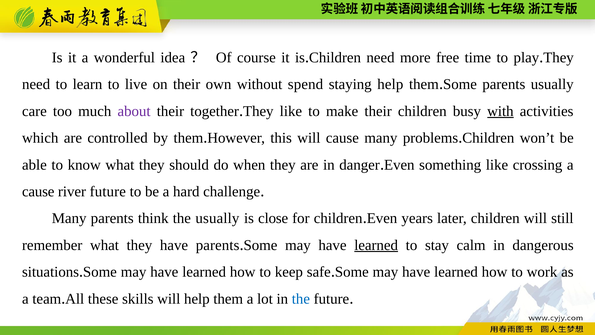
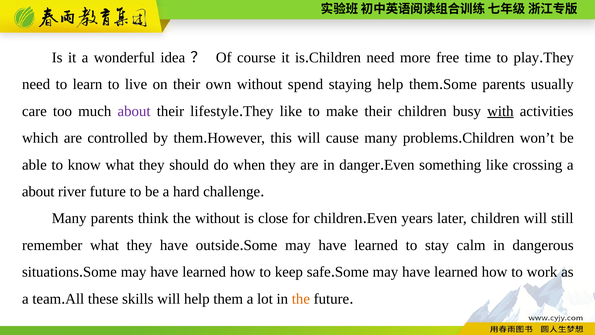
together: together -> lifestyle
cause at (38, 191): cause -> about
the usually: usually -> without
have parents: parents -> outside
learned at (376, 245) underline: present -> none
the at (301, 299) colour: blue -> orange
